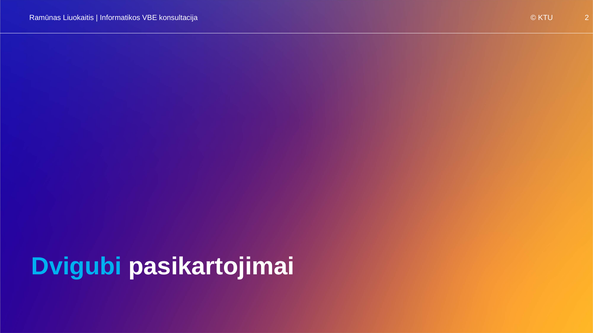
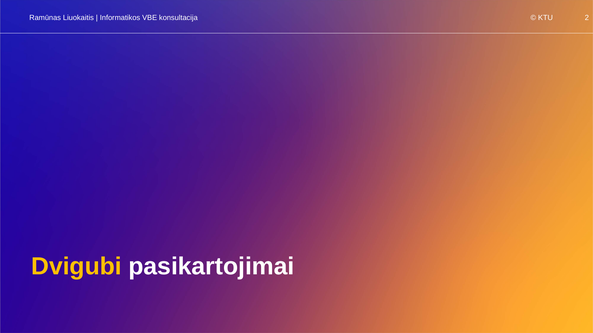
Dvigubi colour: light blue -> yellow
